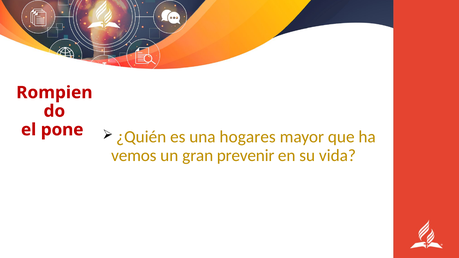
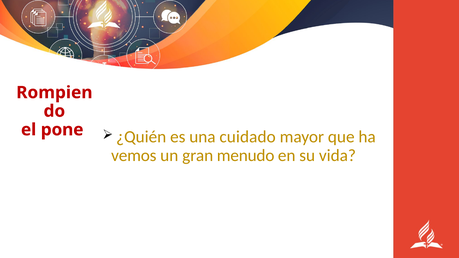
hogares: hogares -> cuidado
prevenir: prevenir -> menudo
